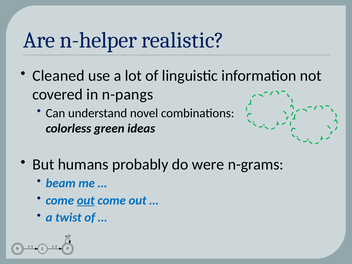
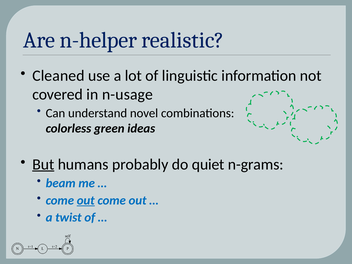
n-pangs: n-pangs -> n-usage
But underline: none -> present
were: were -> quiet
